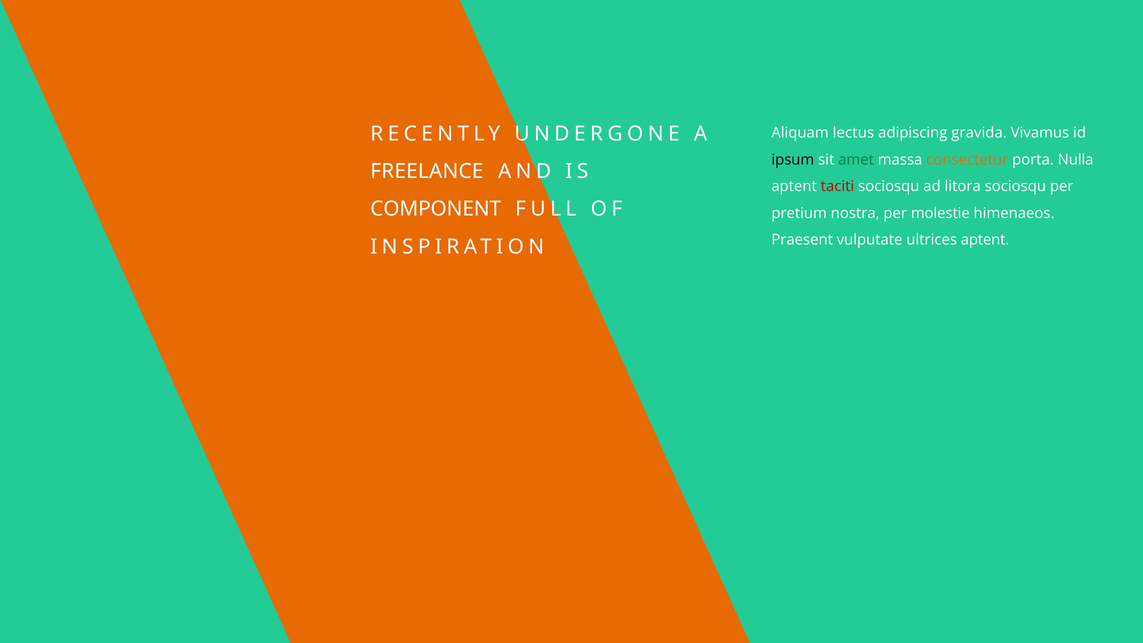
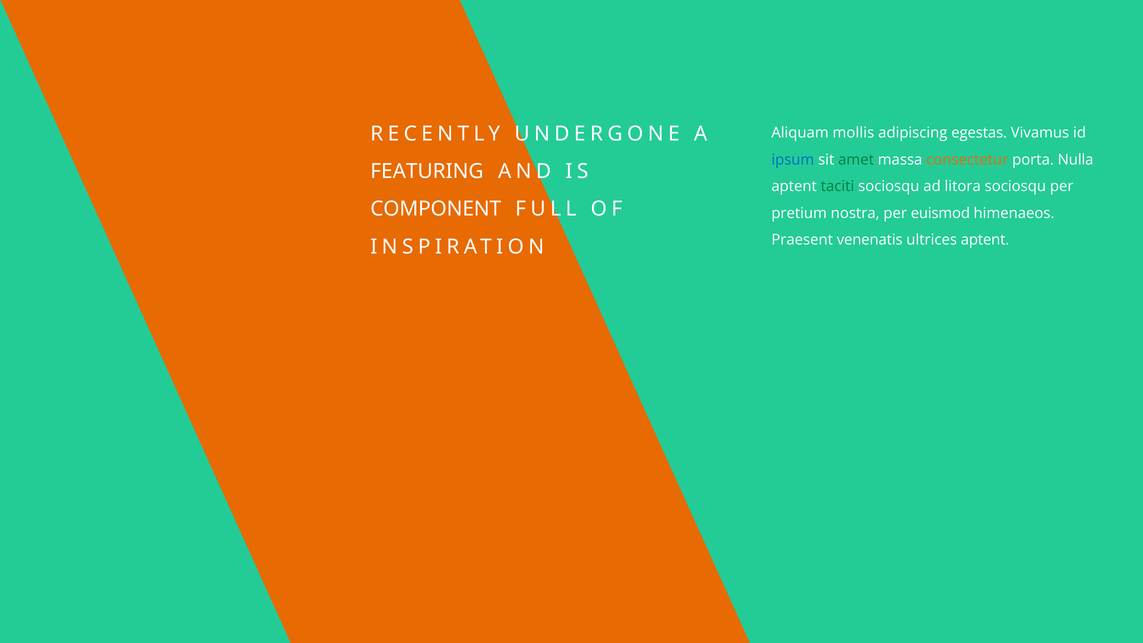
lectus: lectus -> mollis
gravida: gravida -> egestas
ipsum colour: black -> blue
FREELANCE: FREELANCE -> FEATURING
taciti colour: red -> green
molestie: molestie -> euismod
vulputate: vulputate -> venenatis
